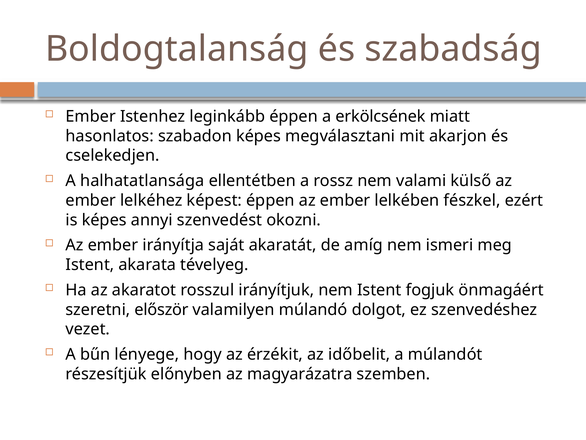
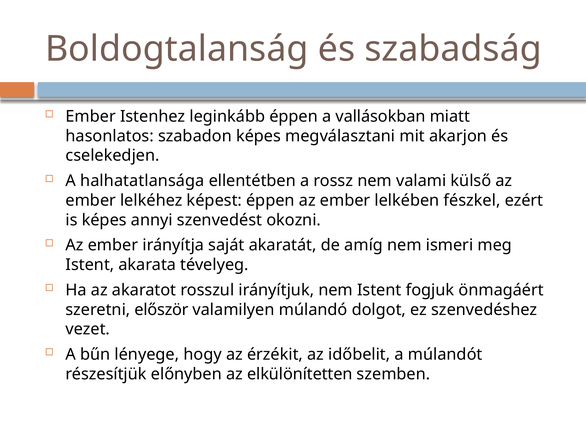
erkölcsének: erkölcsének -> vallásokban
magyarázatra: magyarázatra -> elkülönítetten
